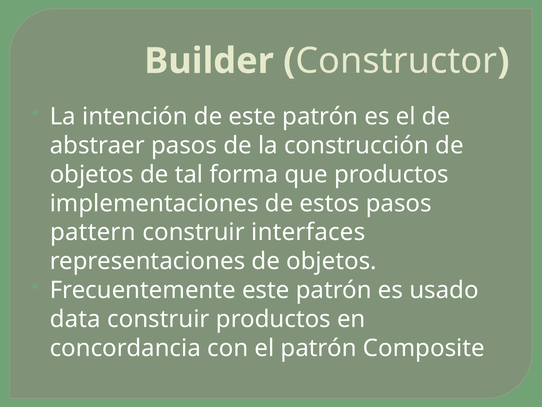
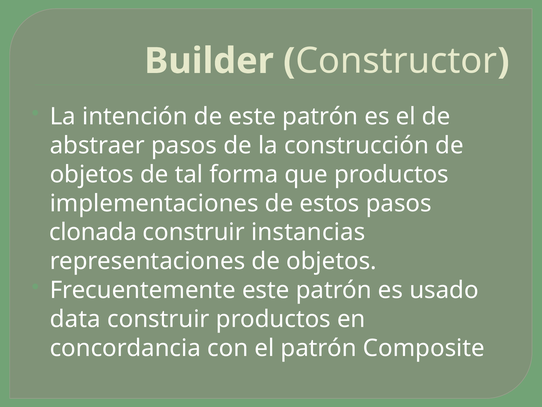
pattern: pattern -> clonada
interfaces: interfaces -> instancias
